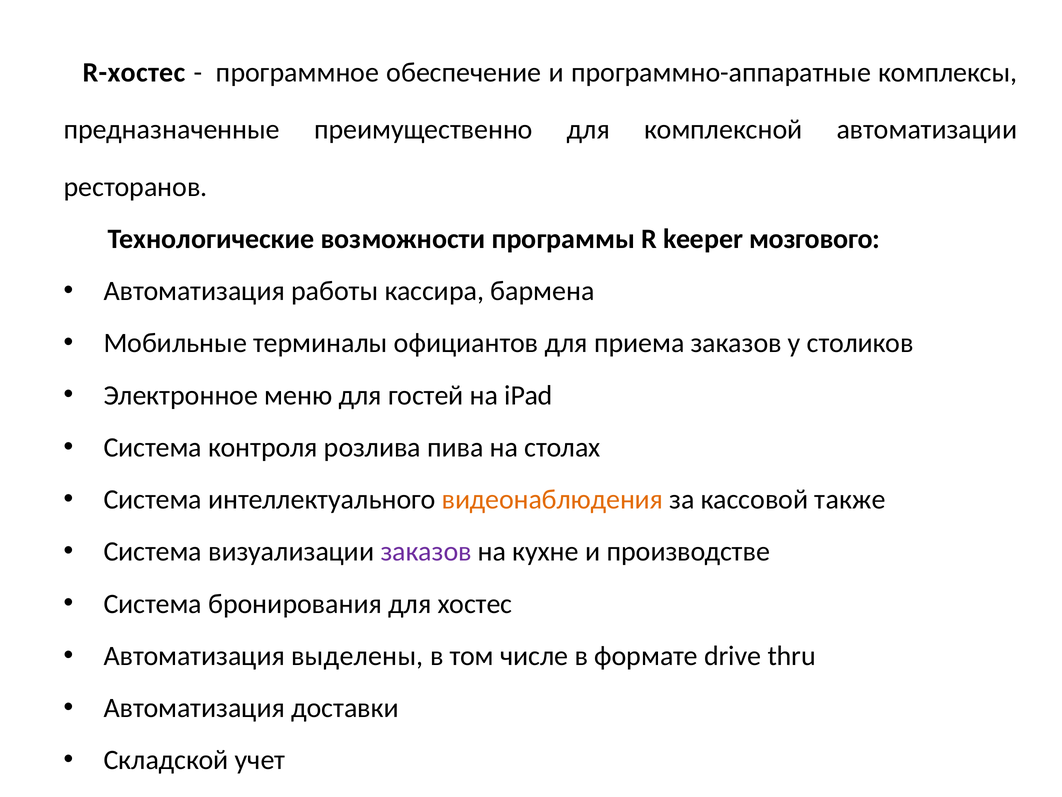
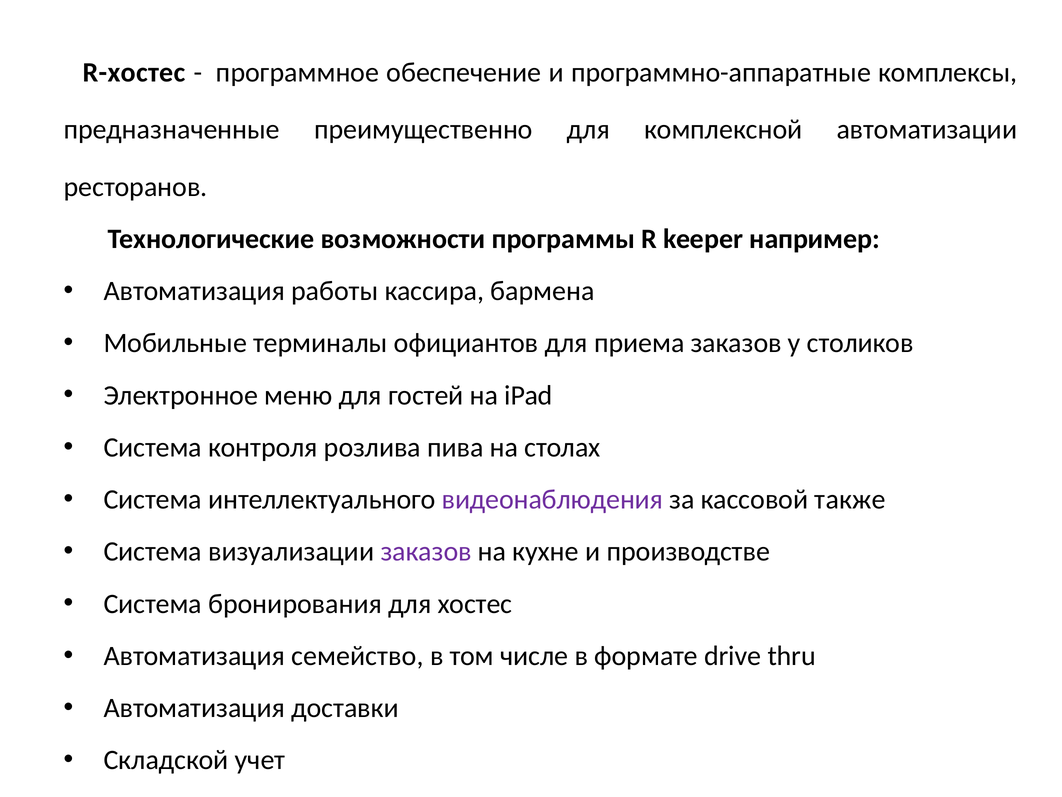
мозгового: мозгового -> например
видеонаблюдения colour: orange -> purple
выделены: выделены -> семейство
